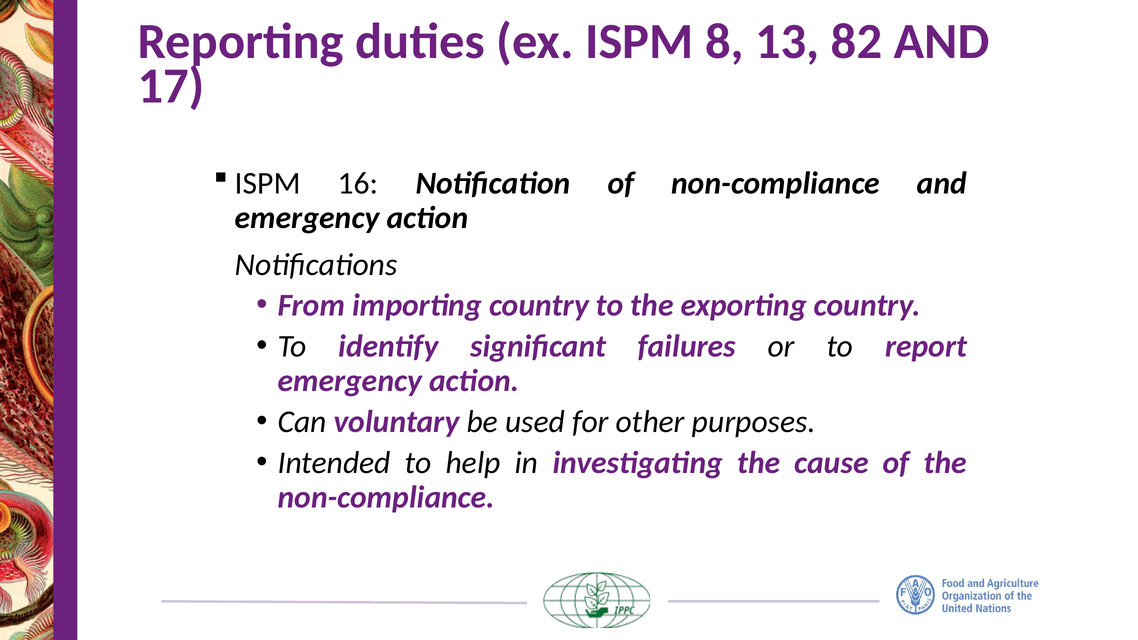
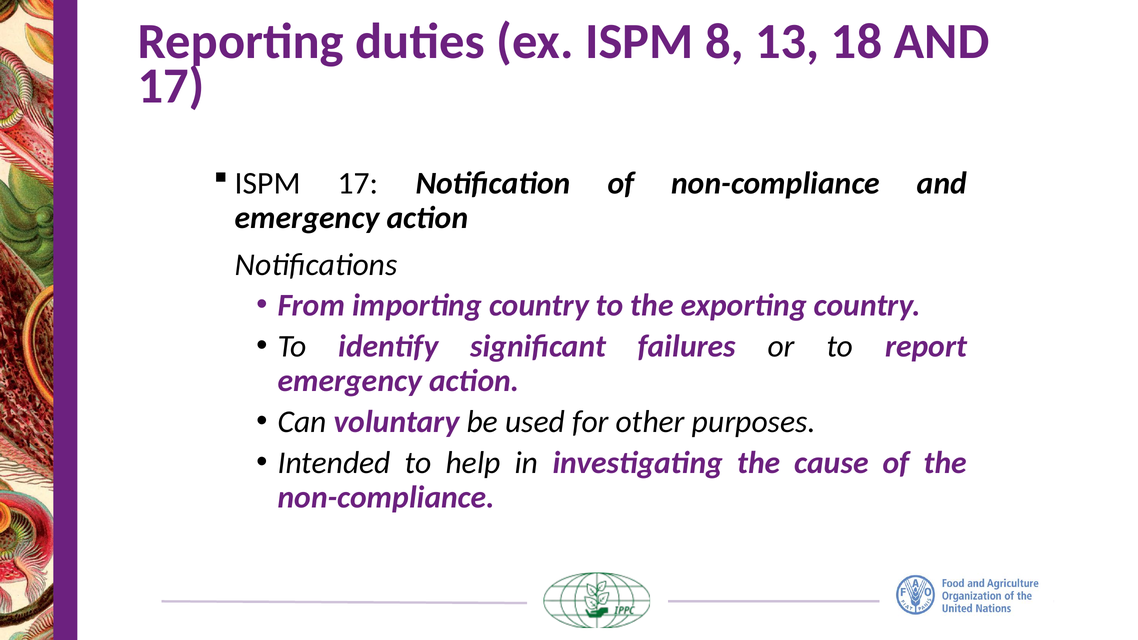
82: 82 -> 18
ISPM 16: 16 -> 17
